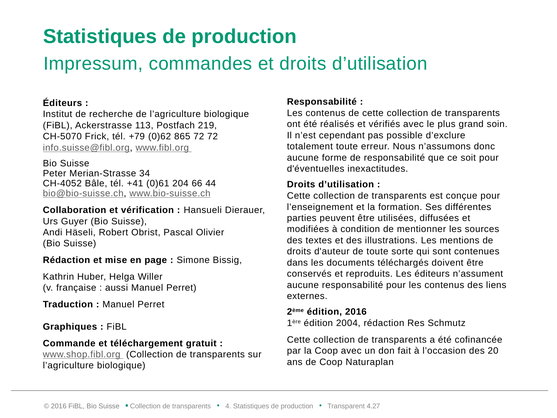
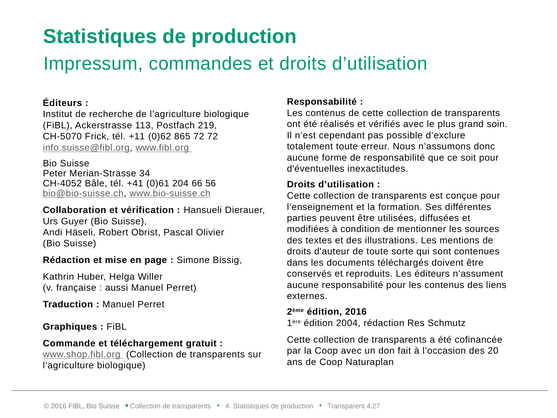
+79: +79 -> +11
44: 44 -> 56
